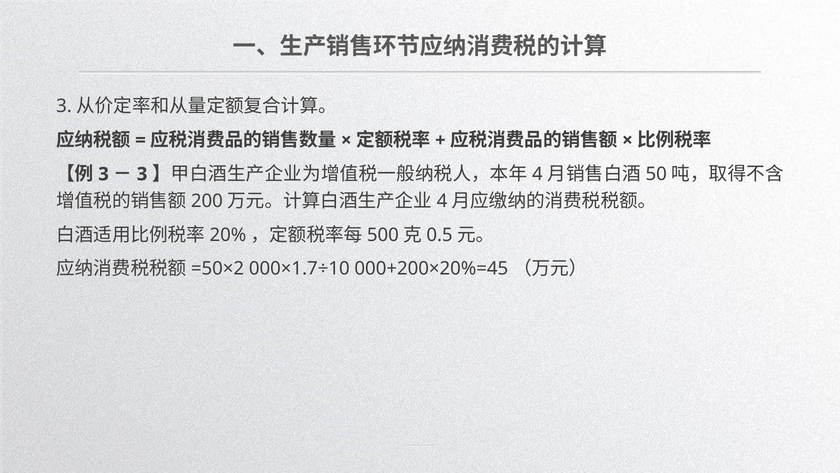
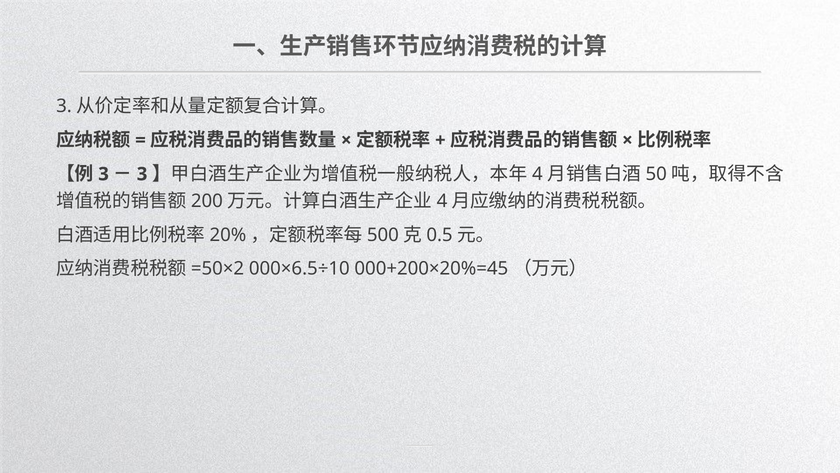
000×1.7÷10: 000×1.7÷10 -> 000×6.5÷10
